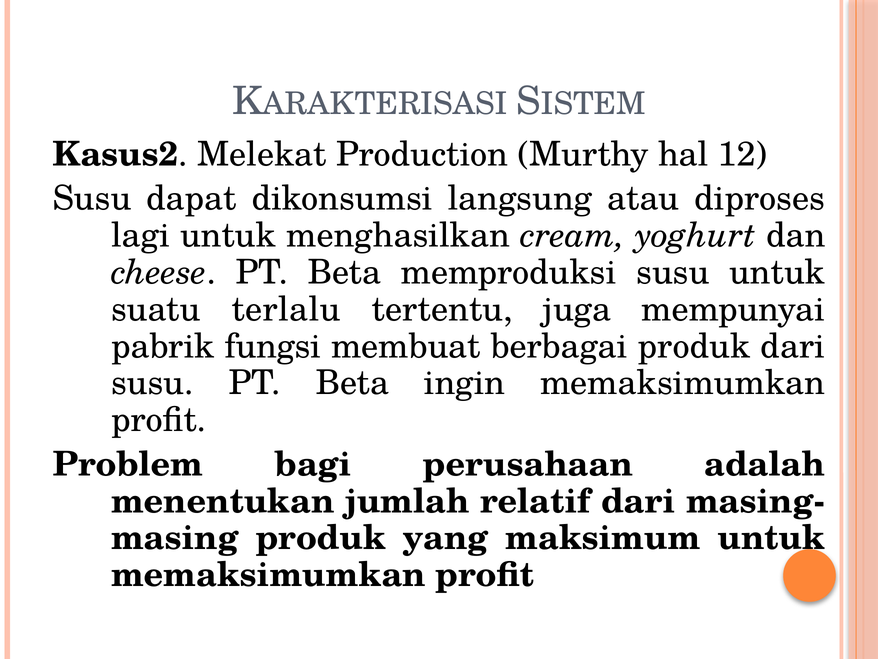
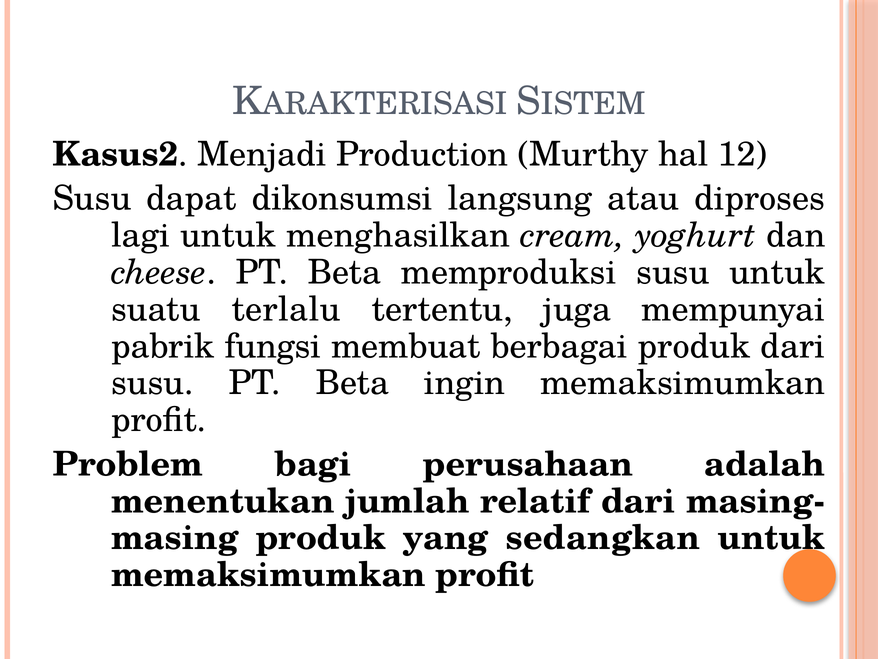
Melekat: Melekat -> Menjadi
maksimum: maksimum -> sedangkan
